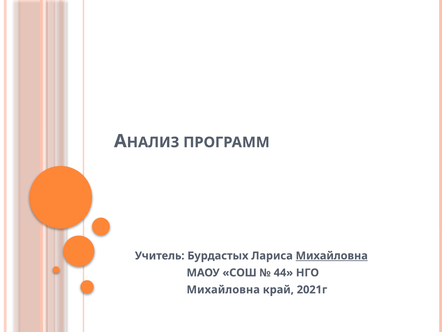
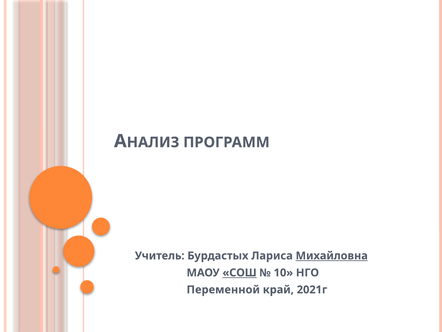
СОШ underline: none -> present
44: 44 -> 10
Михайловна at (223, 289): Михайловна -> Переменной
